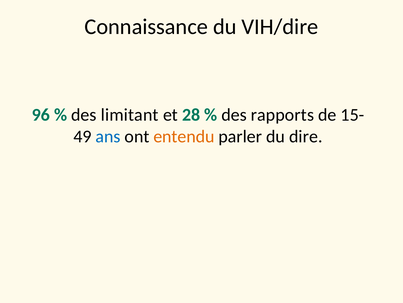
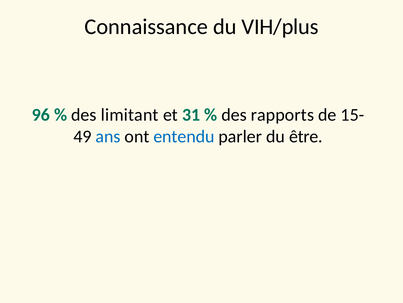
VIH/dire: VIH/dire -> VIH/plus
28: 28 -> 31
entendu colour: orange -> blue
dire: dire -> être
